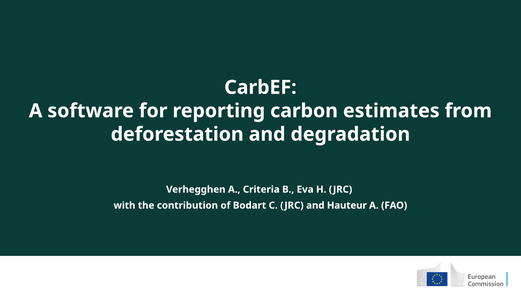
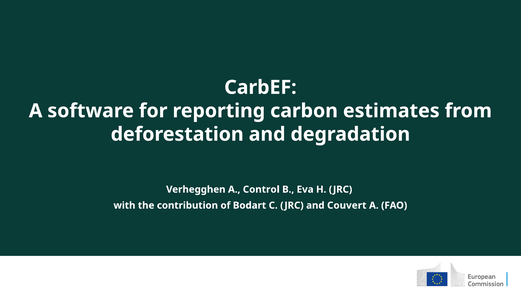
Criteria: Criteria -> Control
Hauteur: Hauteur -> Couvert
